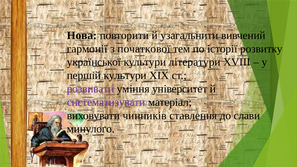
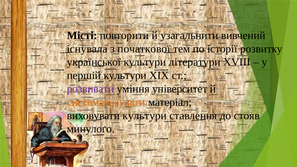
Нова: Нова -> Місті
гармонії: гармонії -> існувала
систематизувати colour: purple -> orange
виховувати чинників: чинників -> культури
слави: слави -> стояв
